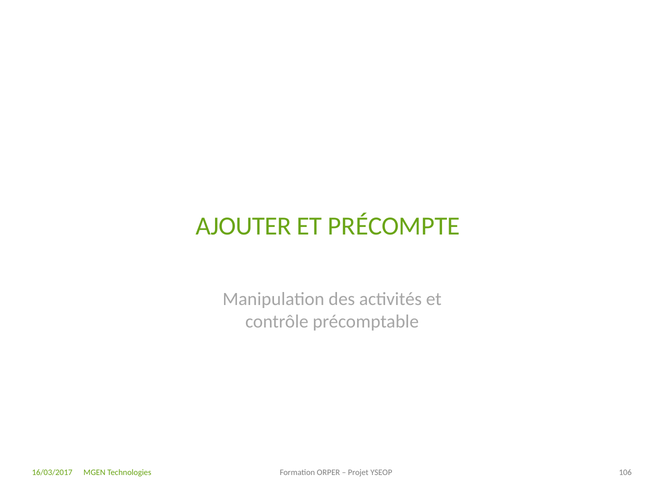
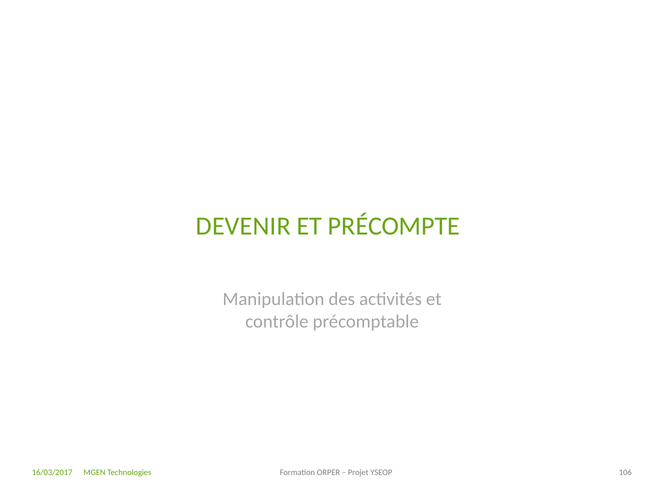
AJOUTER: AJOUTER -> DEVENIR
